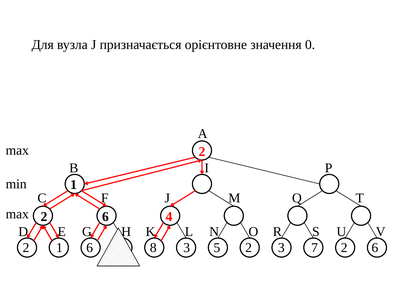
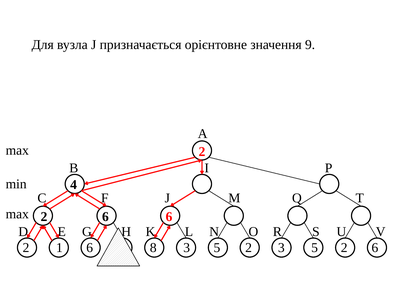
0: 0 -> 9
min 1: 1 -> 4
4 at (169, 217): 4 -> 6
3 7: 7 -> 5
